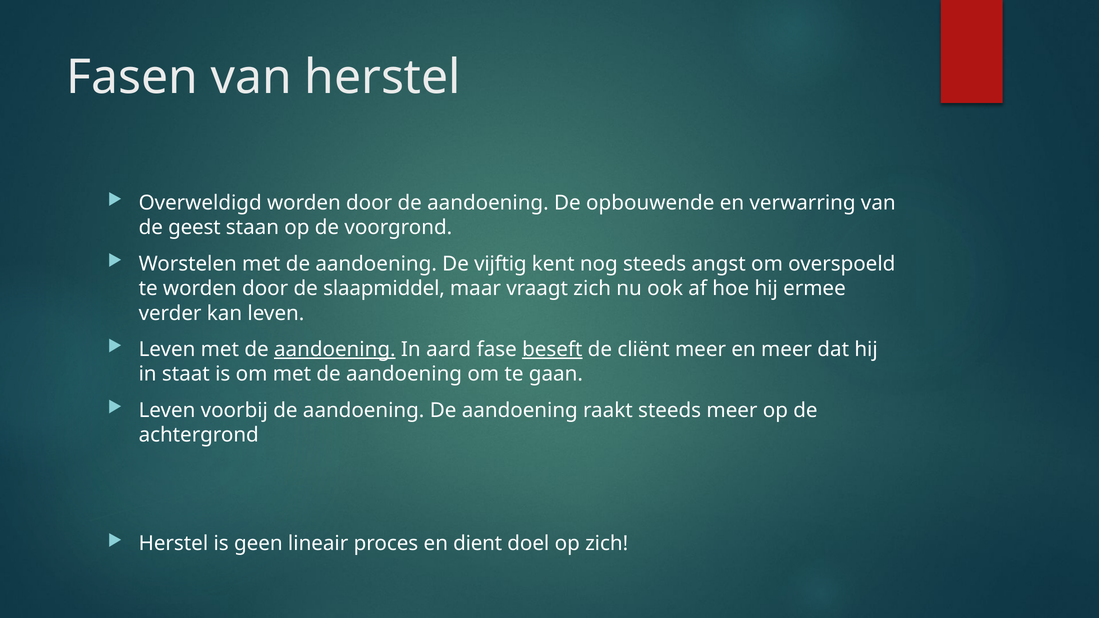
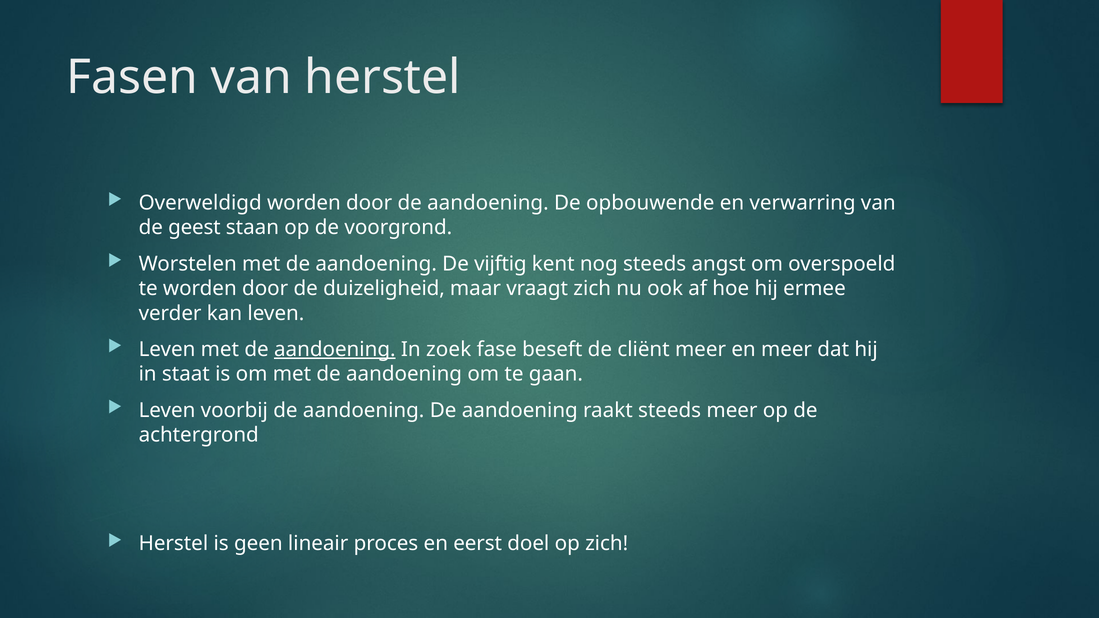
slaapmiddel: slaapmiddel -> duizeligheid
aard: aard -> zoek
beseft underline: present -> none
dient: dient -> eerst
